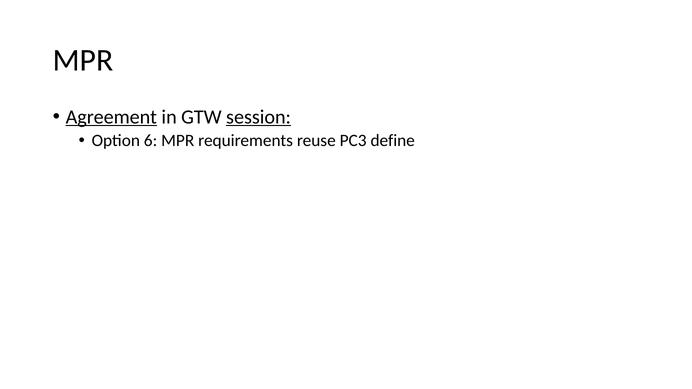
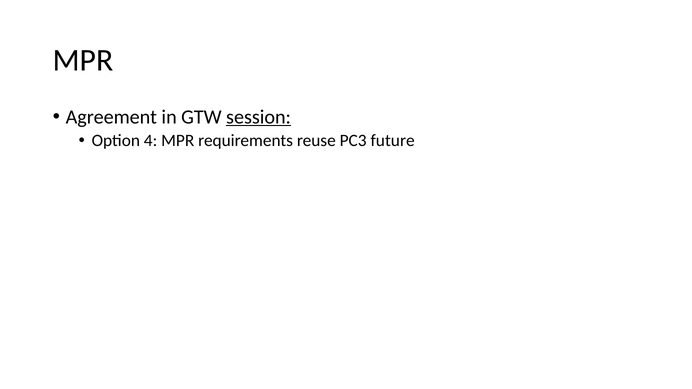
Agreement underline: present -> none
6: 6 -> 4
define: define -> future
